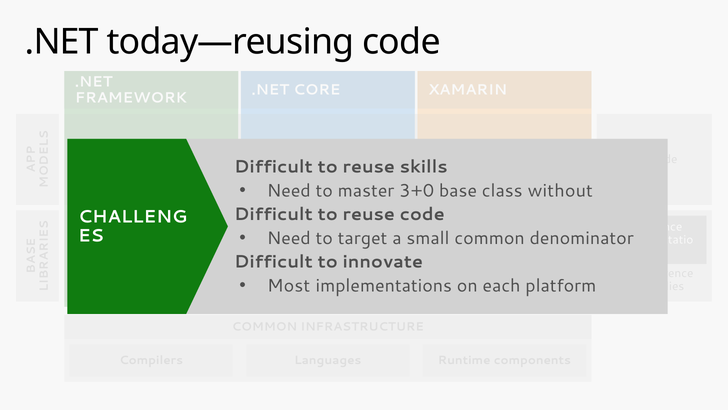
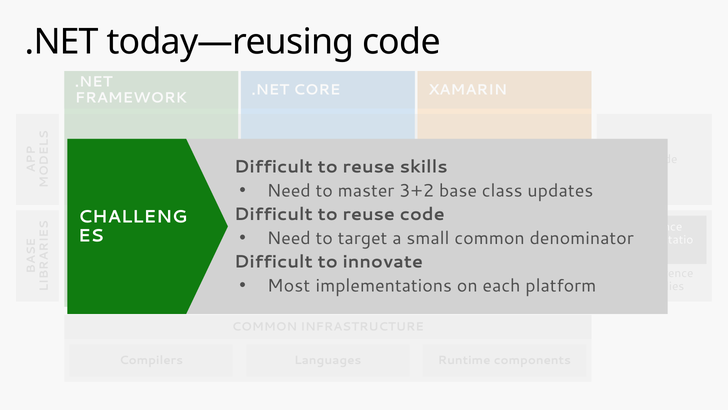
3+0: 3+0 -> 3+2
without: without -> updates
